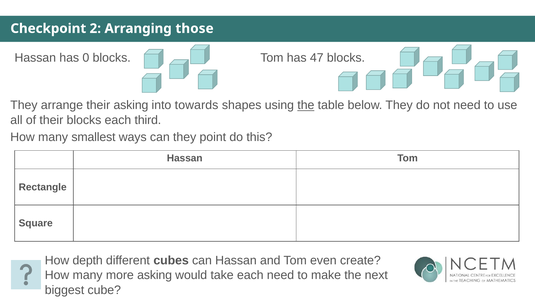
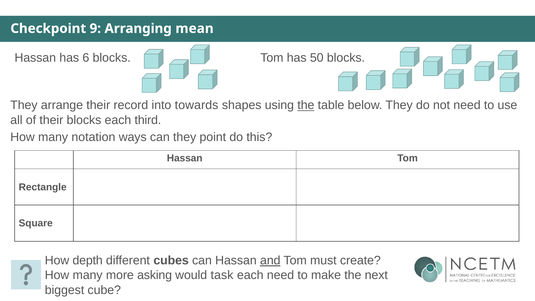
2: 2 -> 9
those: those -> mean
47: 47 -> 50
0: 0 -> 6
their asking: asking -> record
smallest: smallest -> notation
and underline: none -> present
even: even -> must
take: take -> task
